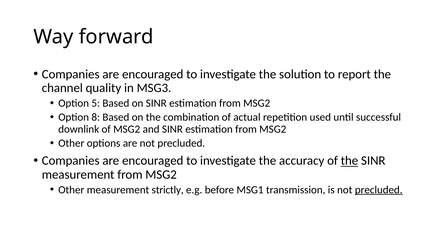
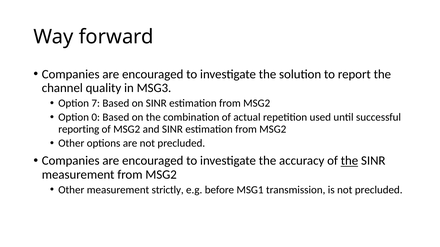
5: 5 -> 7
8: 8 -> 0
downlink: downlink -> reporting
precluded at (379, 190) underline: present -> none
